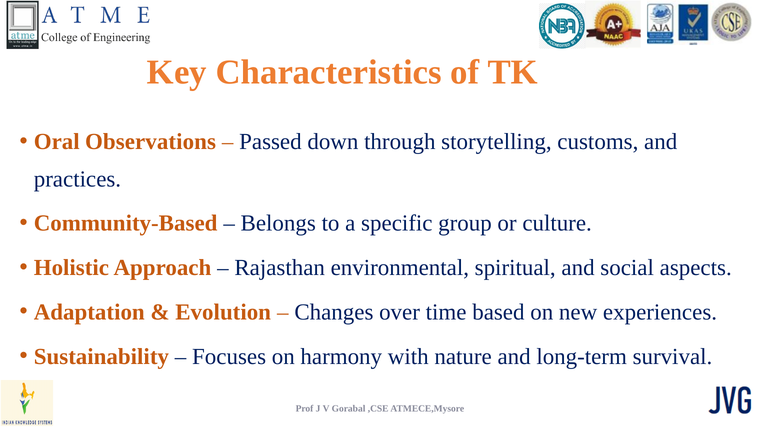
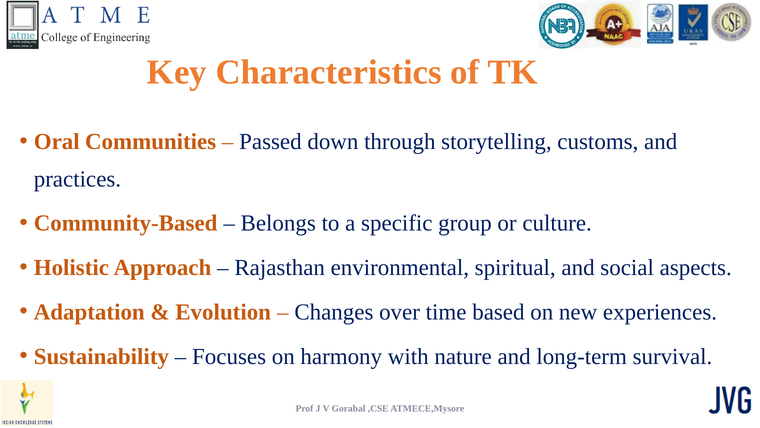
Observations: Observations -> Communities
